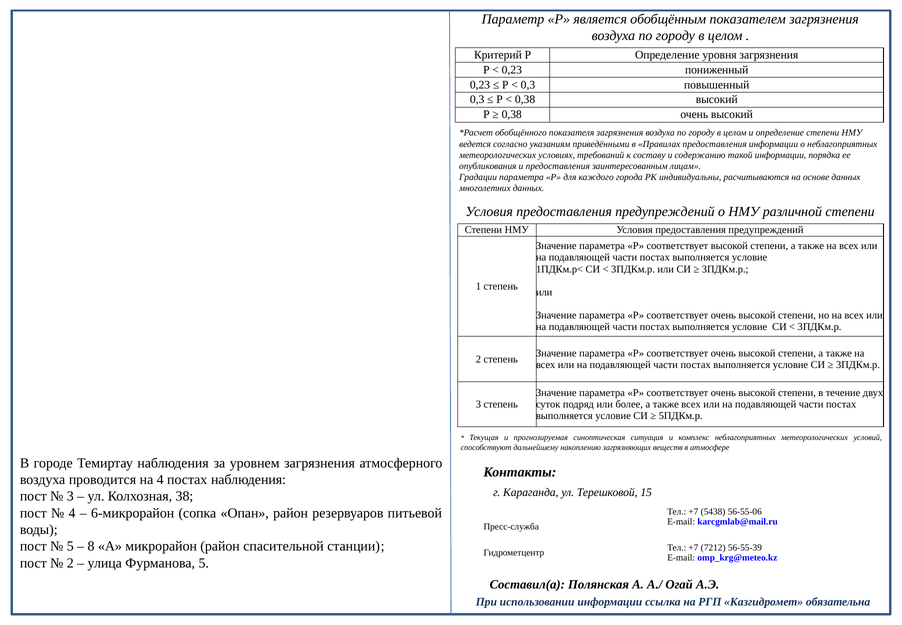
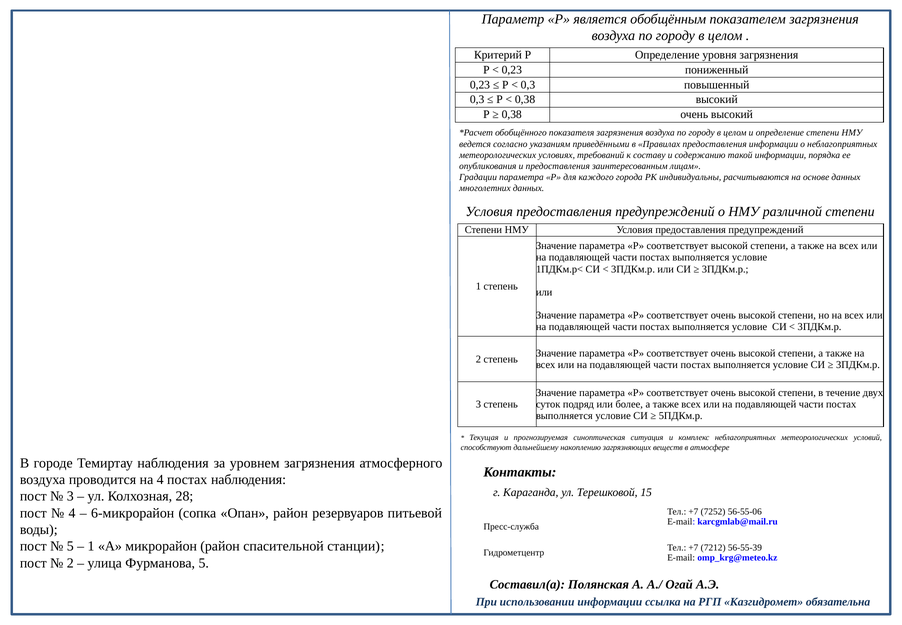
38: 38 -> 28
5438: 5438 -> 7252
8 at (91, 546): 8 -> 1
